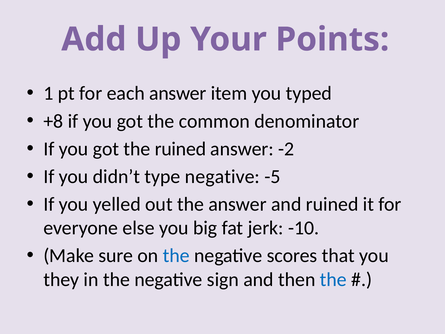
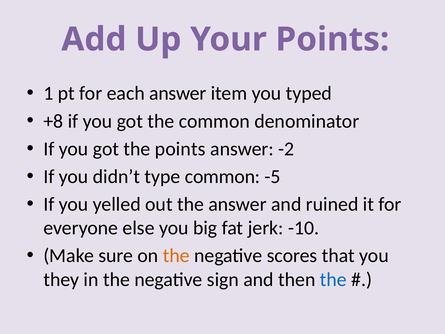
the ruined: ruined -> points
type negative: negative -> common
the at (176, 256) colour: blue -> orange
